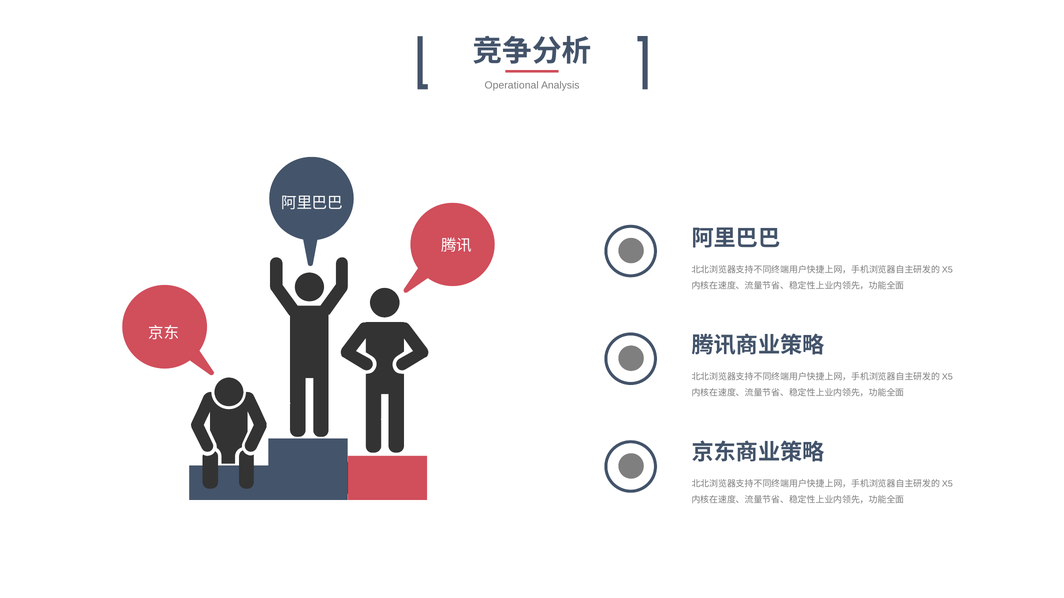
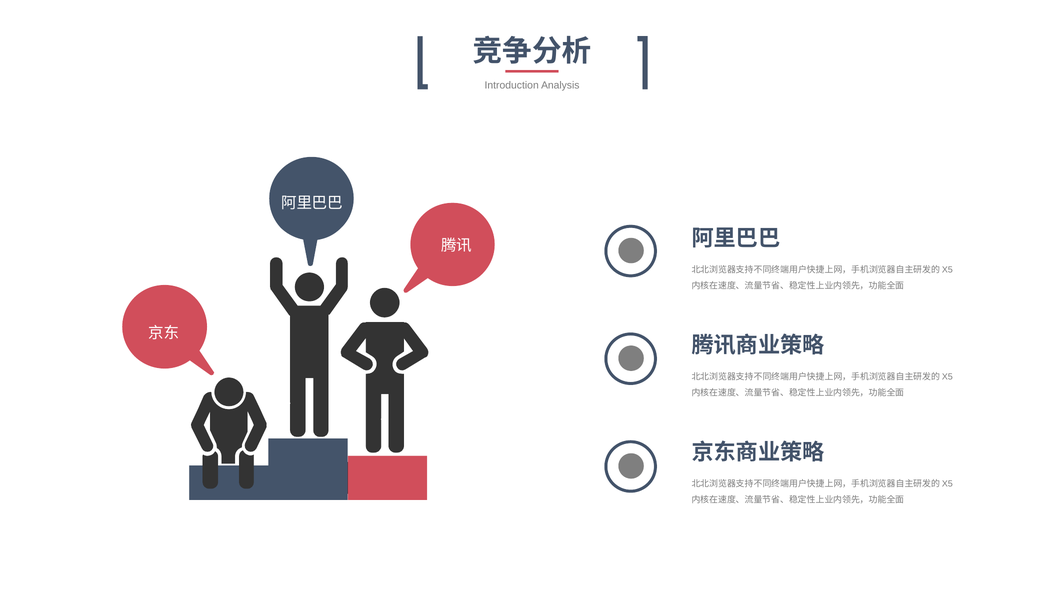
Operational: Operational -> Introduction
